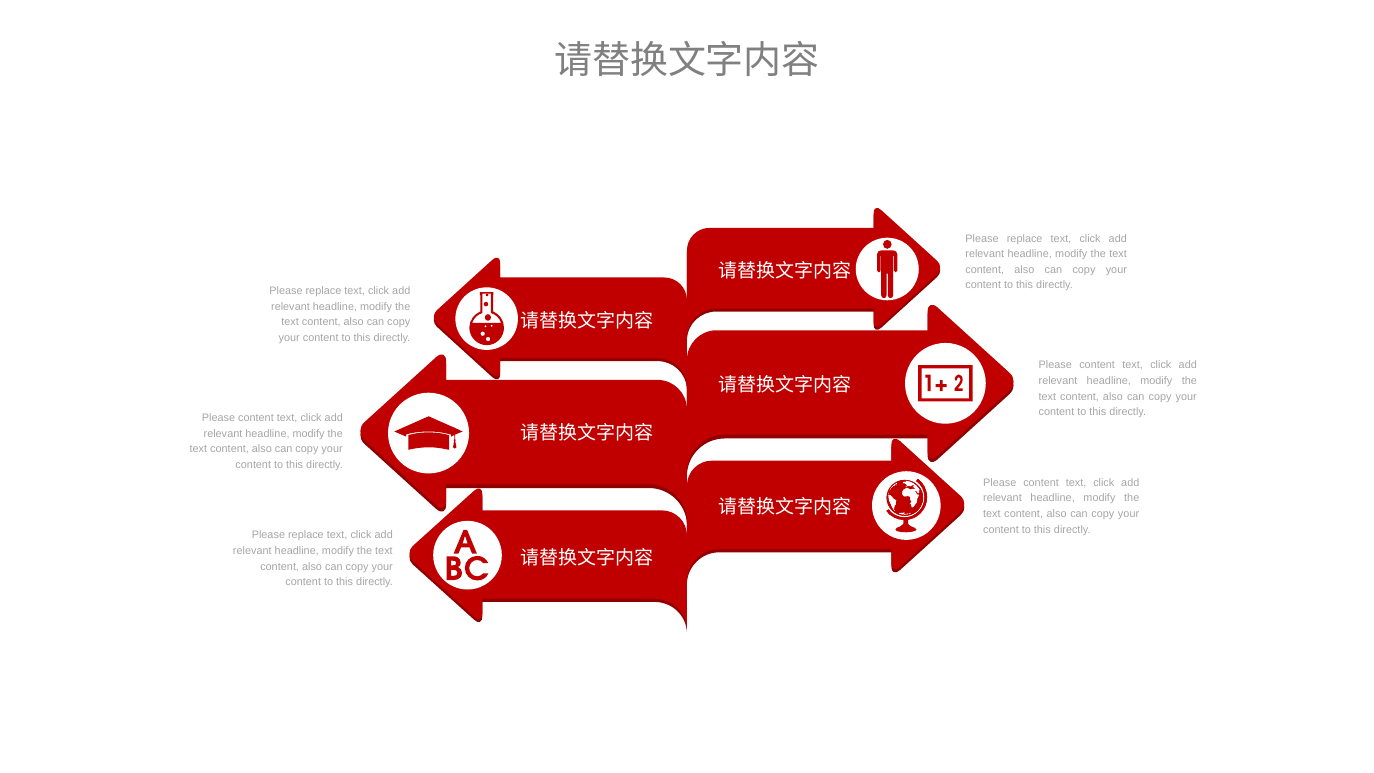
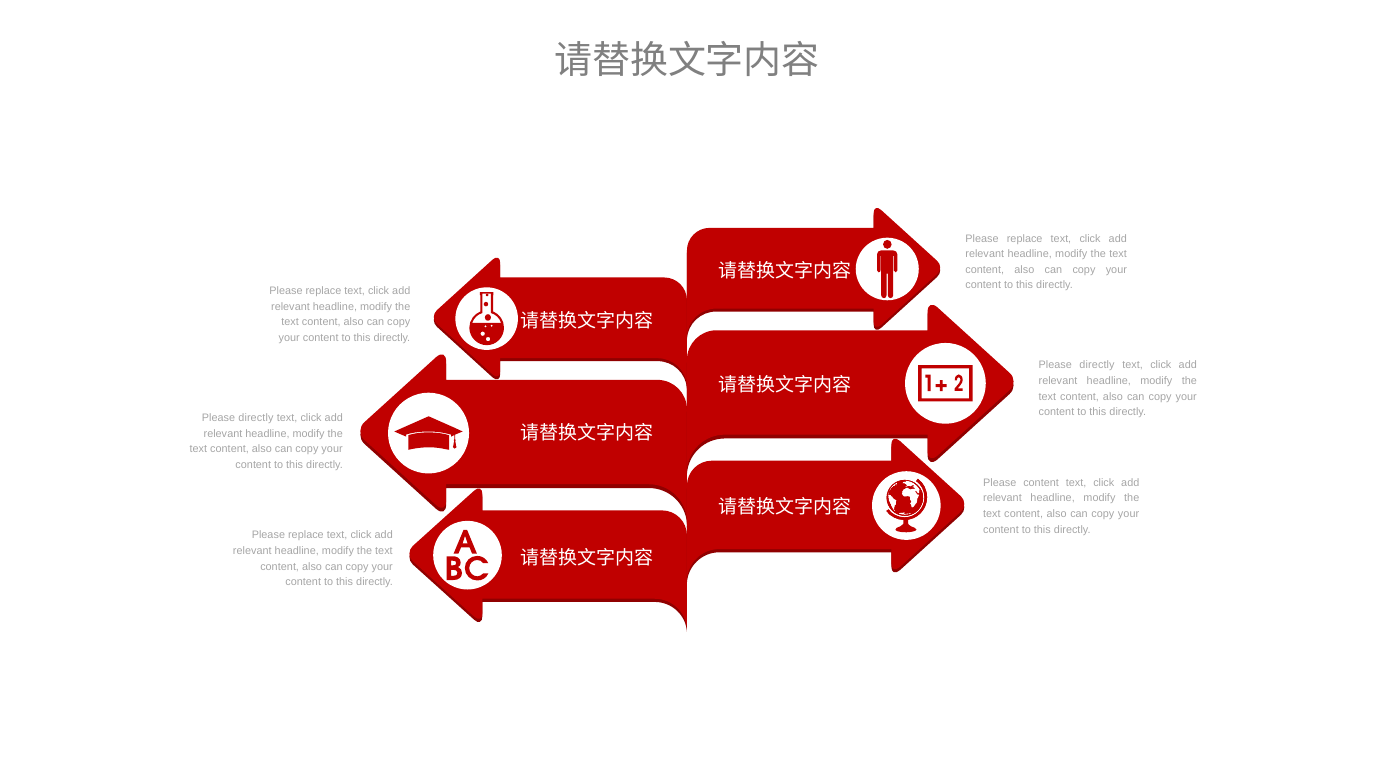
content at (1097, 365): content -> directly
content at (256, 418): content -> directly
